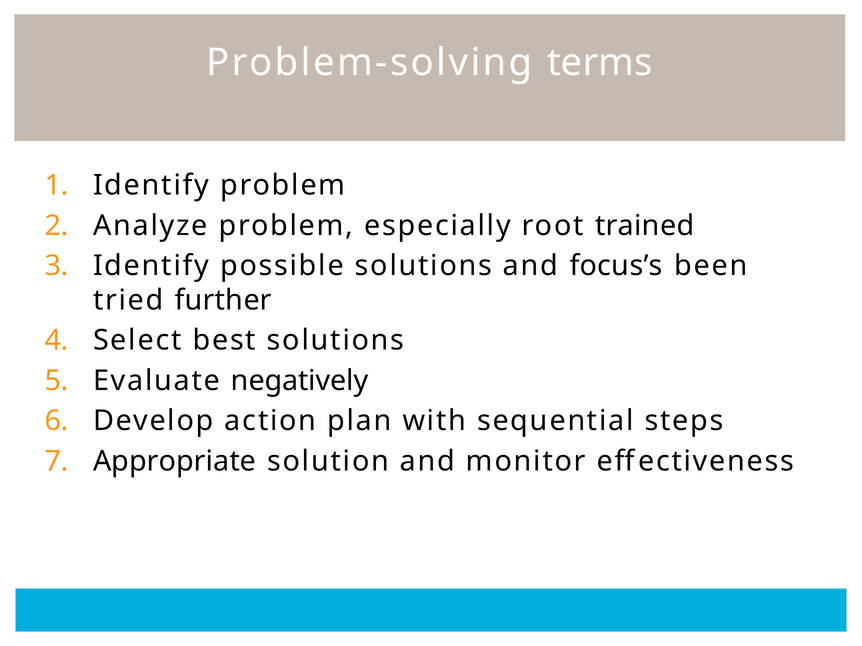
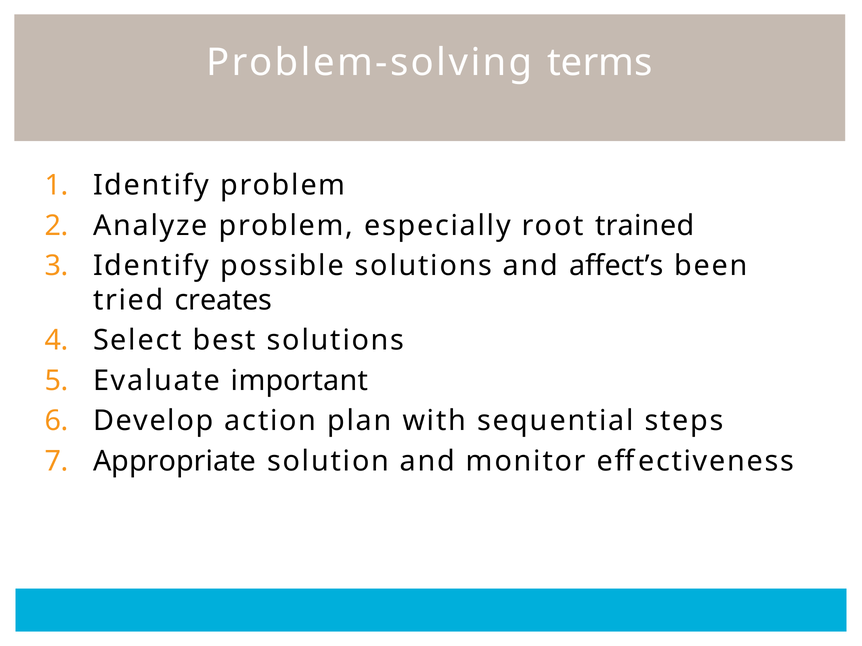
focus’s: focus’s -> affect’s
further: further -> creates
negatively: negatively -> important
